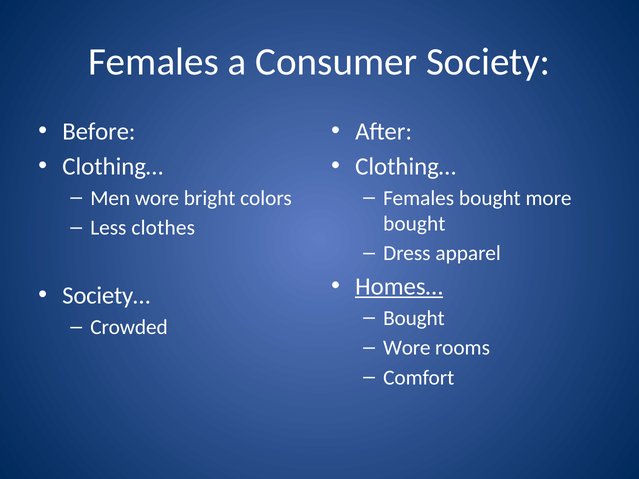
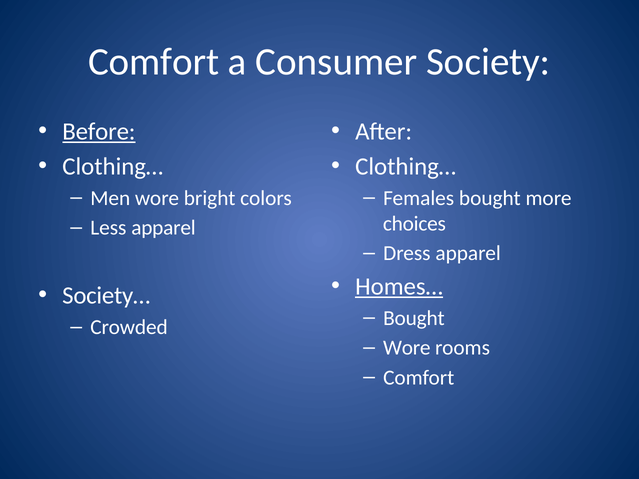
Females at (154, 62): Females -> Comfort
Before underline: none -> present
bought at (414, 224): bought -> choices
Less clothes: clothes -> apparel
